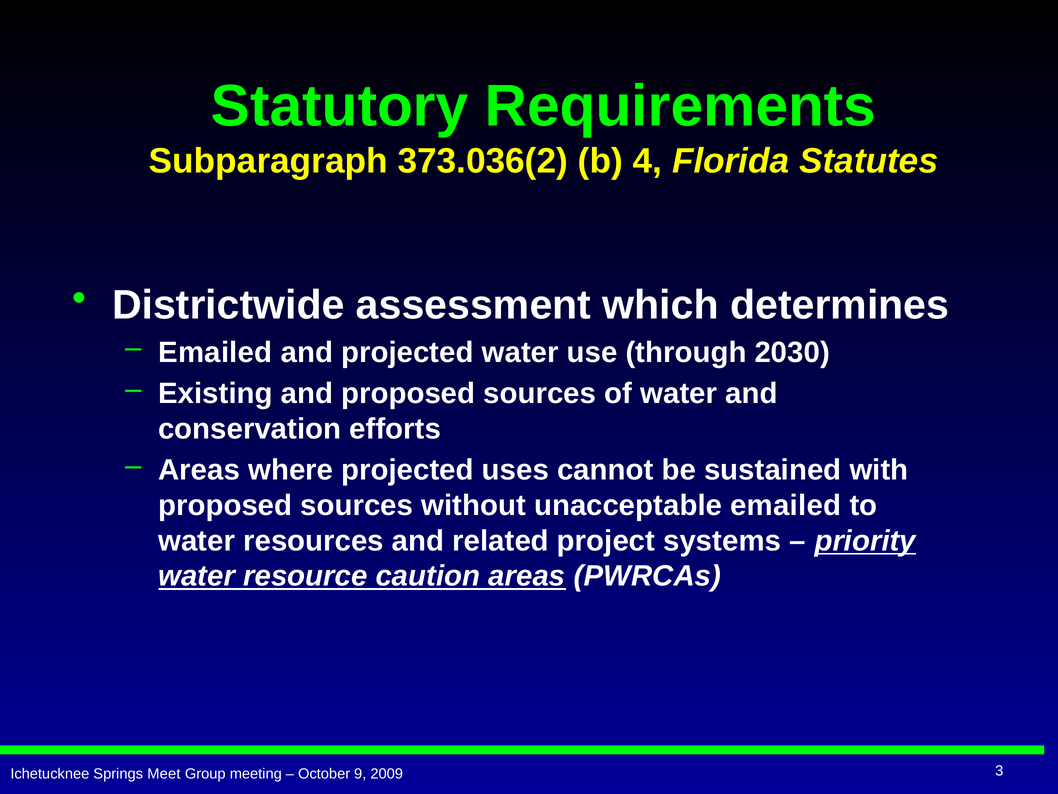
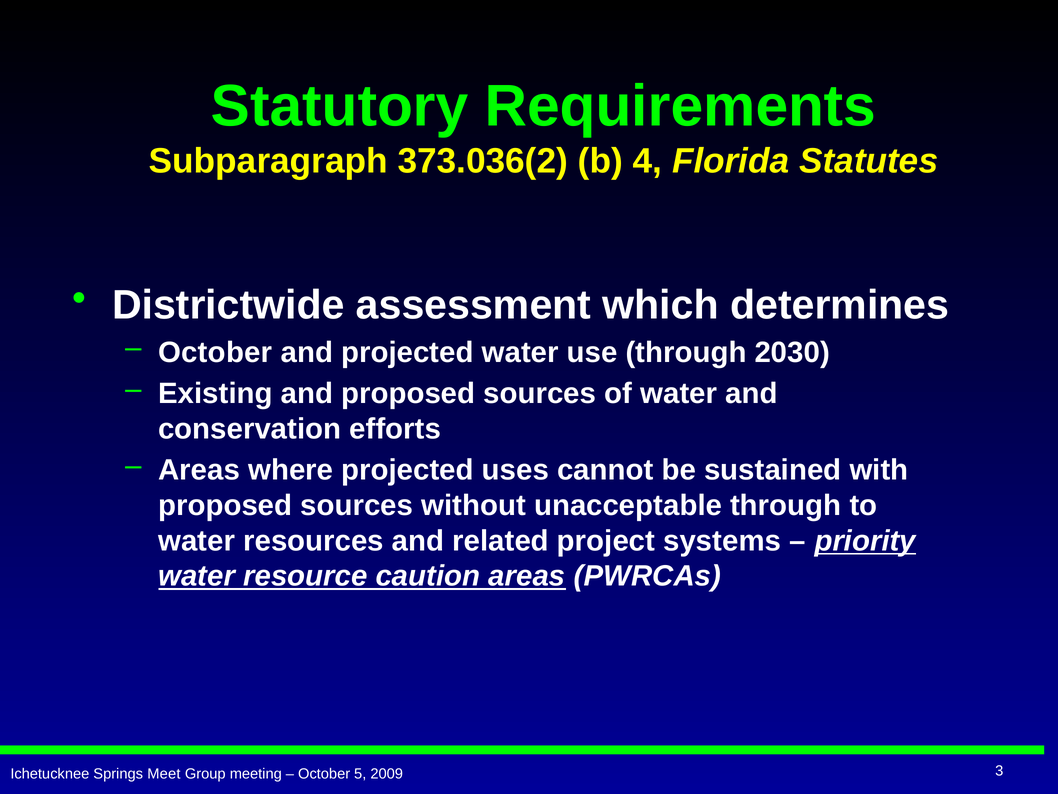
Emailed at (215, 352): Emailed -> October
unacceptable emailed: emailed -> through
9: 9 -> 5
